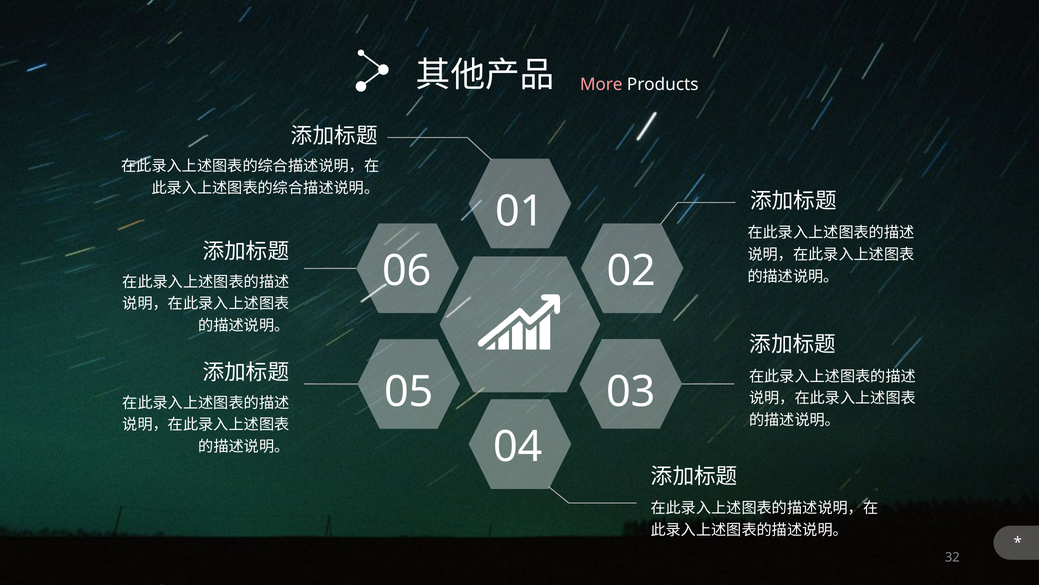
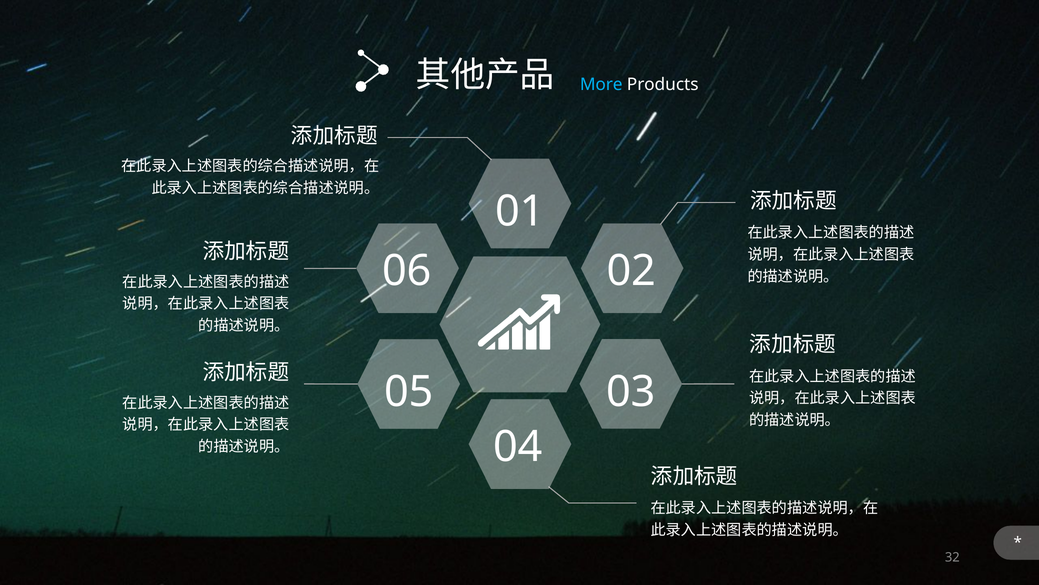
More colour: pink -> light blue
